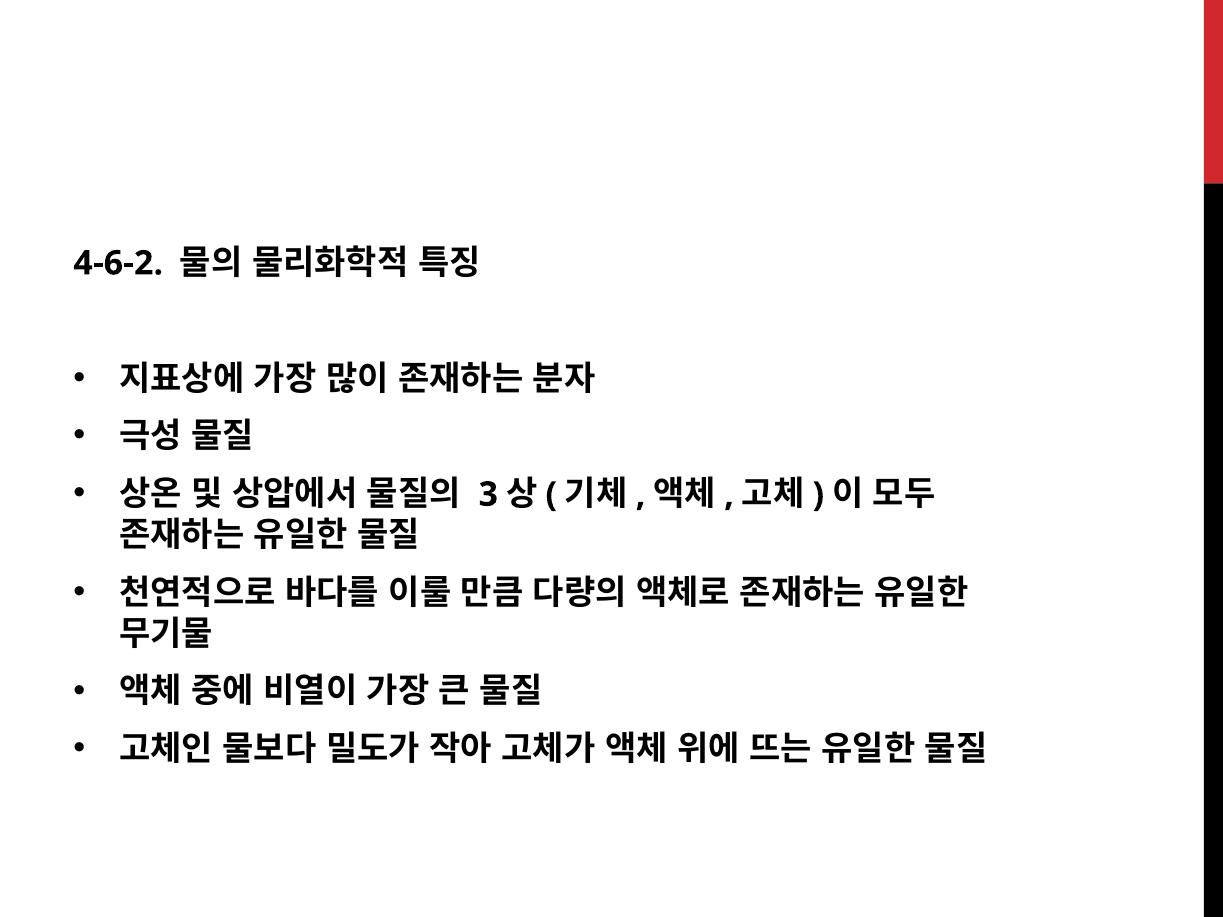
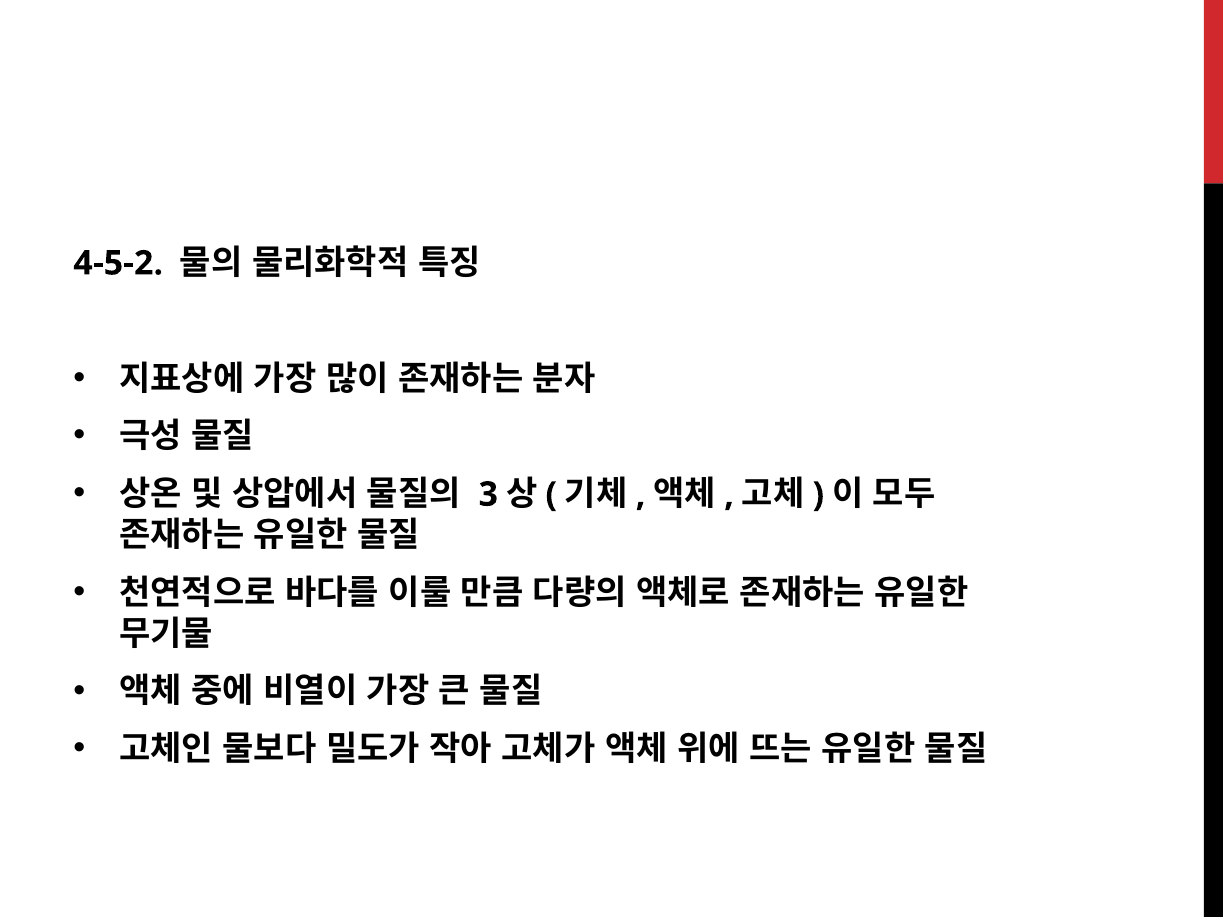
4-6-2: 4-6-2 -> 4-5-2
